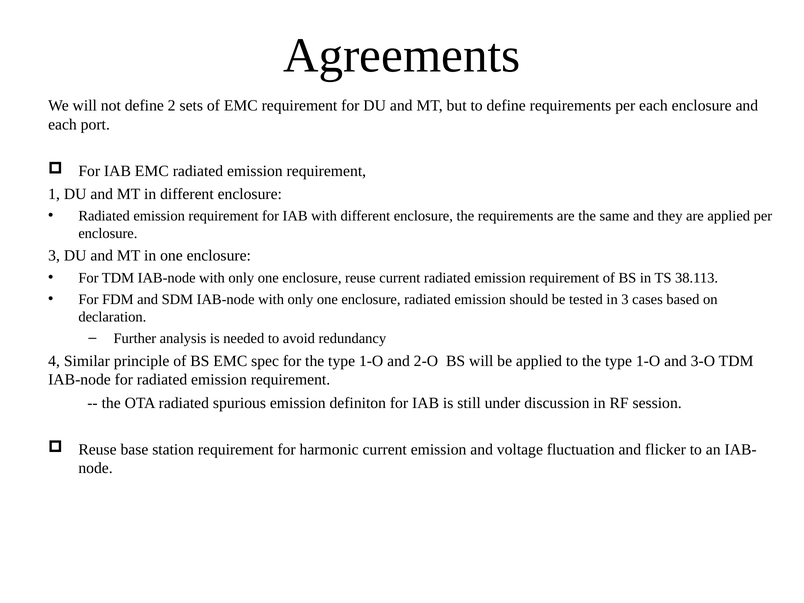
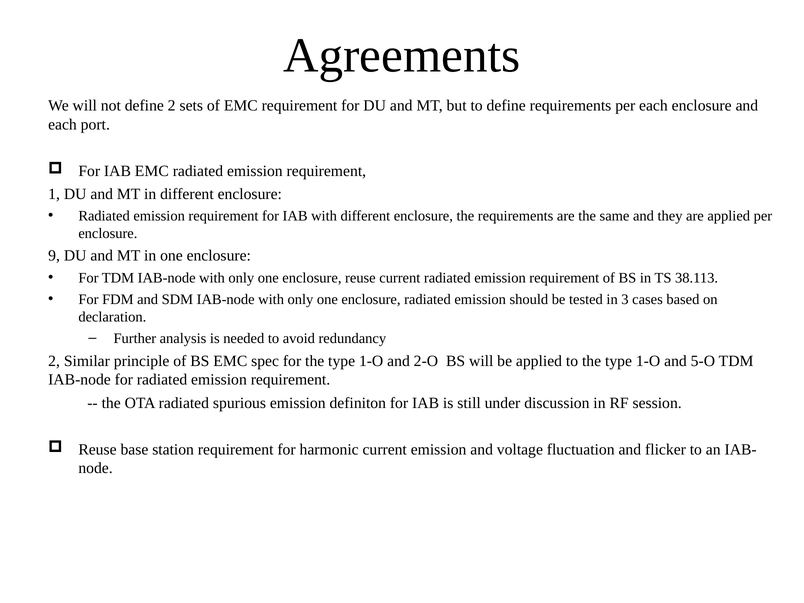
3 at (54, 256): 3 -> 9
4 at (54, 361): 4 -> 2
3-O: 3-O -> 5-O
